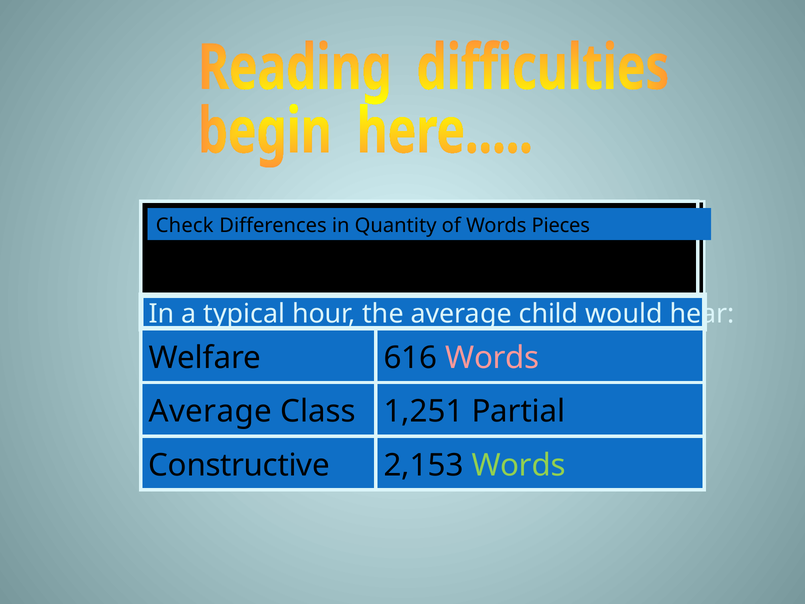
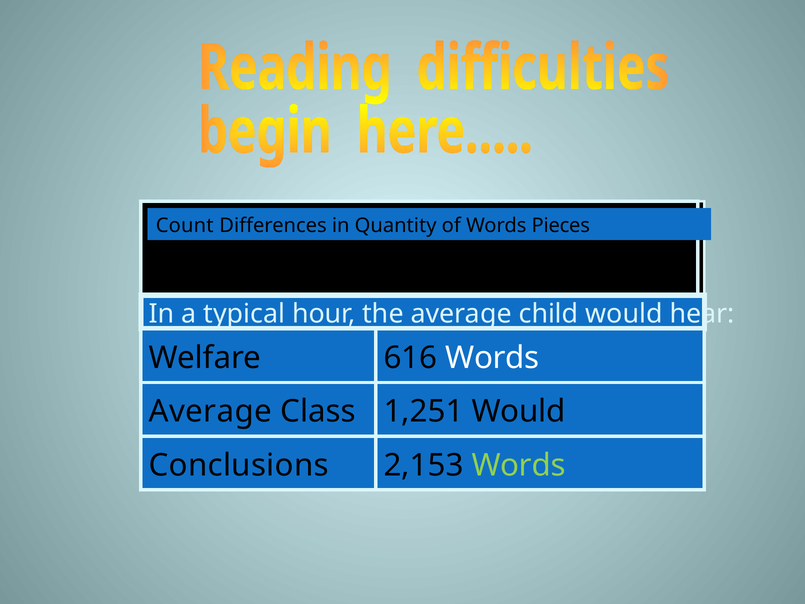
Check: Check -> Count
Words at (492, 358) colour: pink -> white
1,251 Partial: Partial -> Would
Constructive: Constructive -> Conclusions
